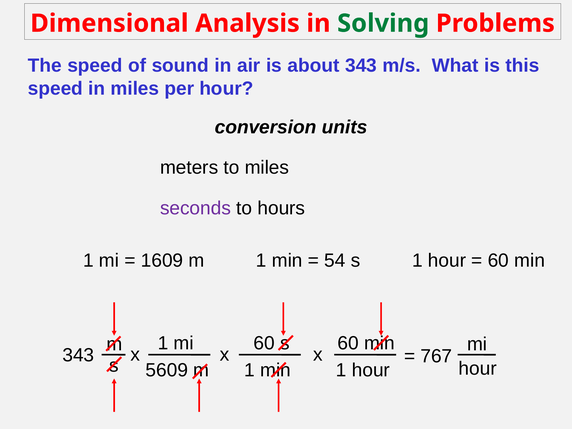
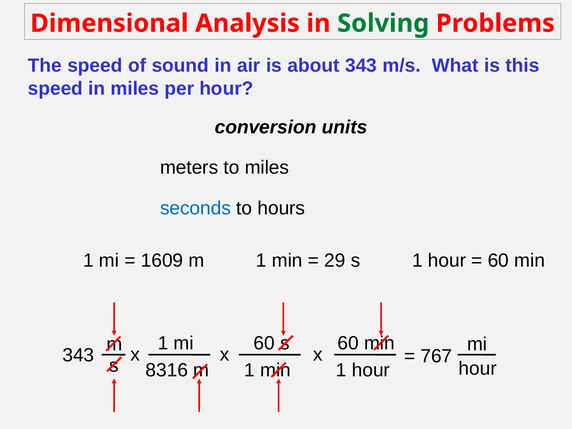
seconds colour: purple -> blue
54: 54 -> 29
5609: 5609 -> 8316
